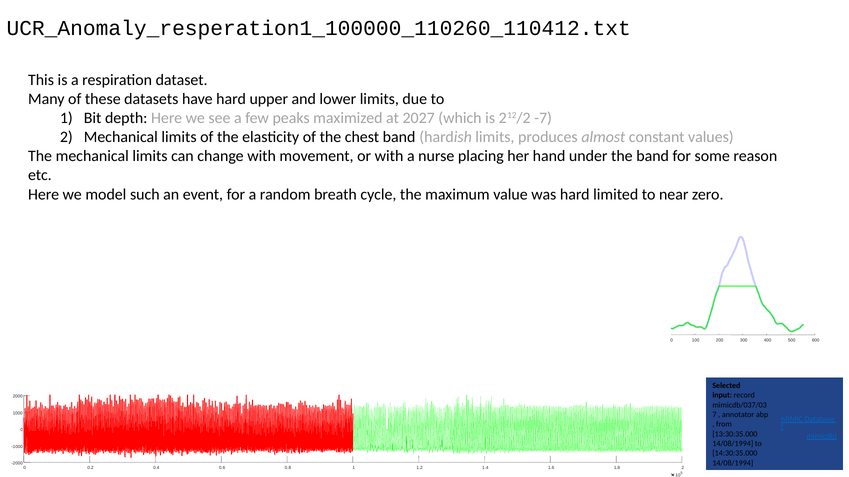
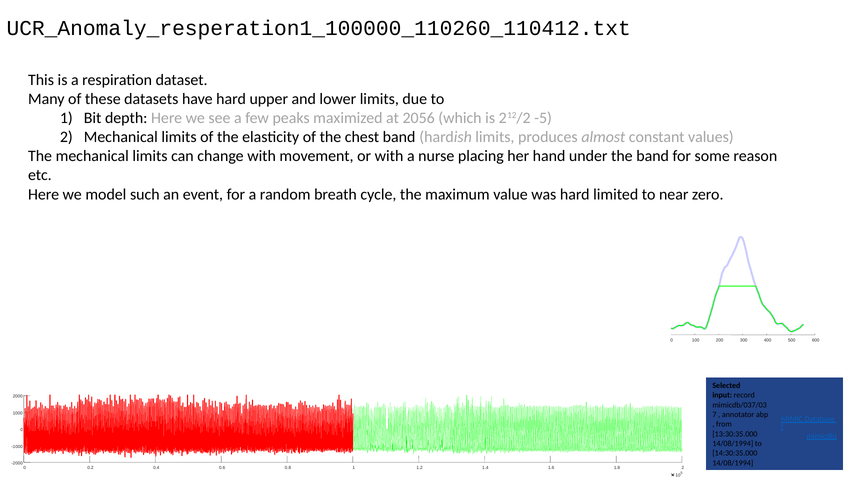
2027: 2027 -> 2056
-7: -7 -> -5
